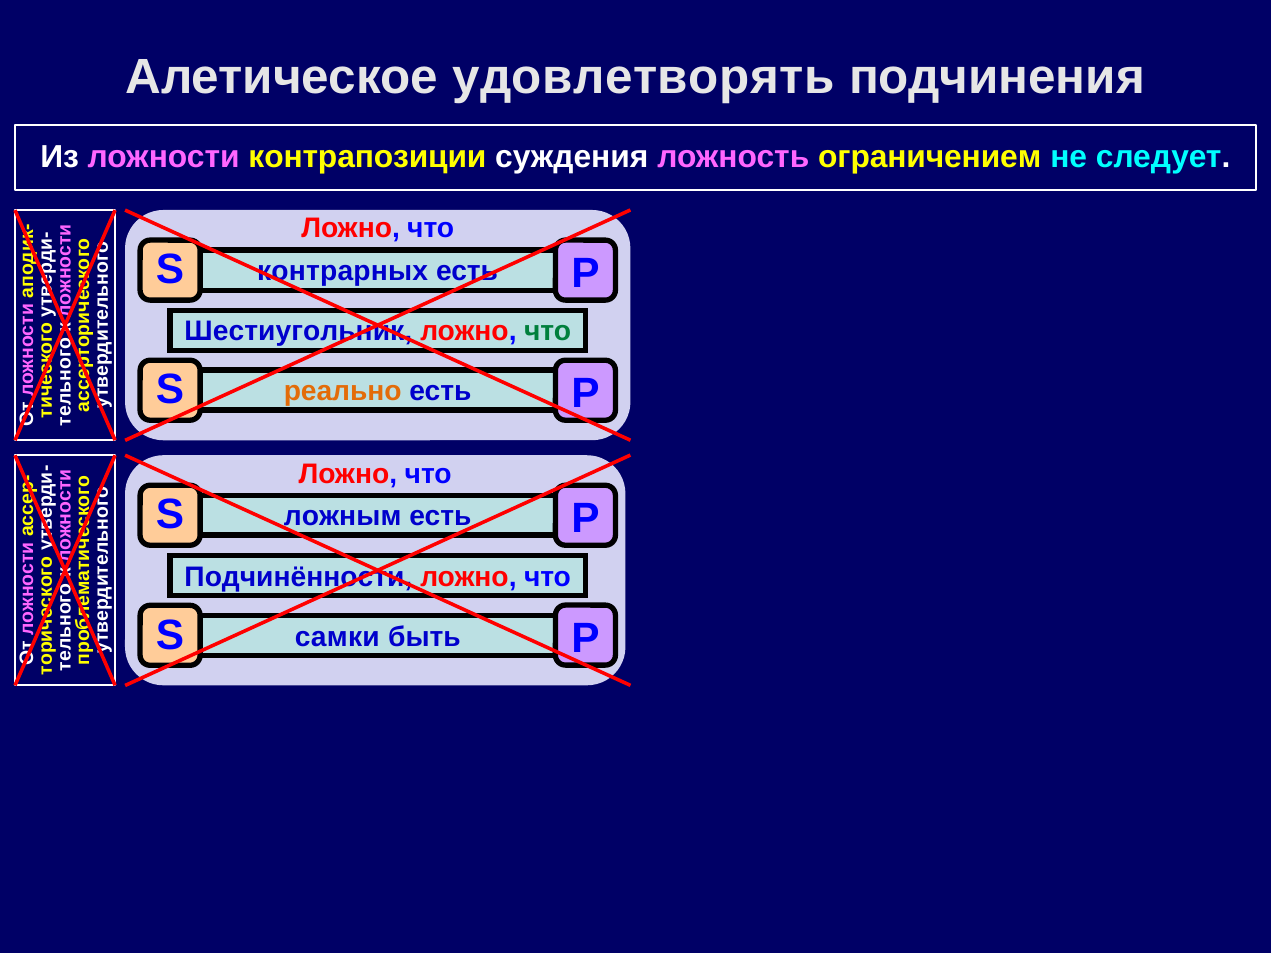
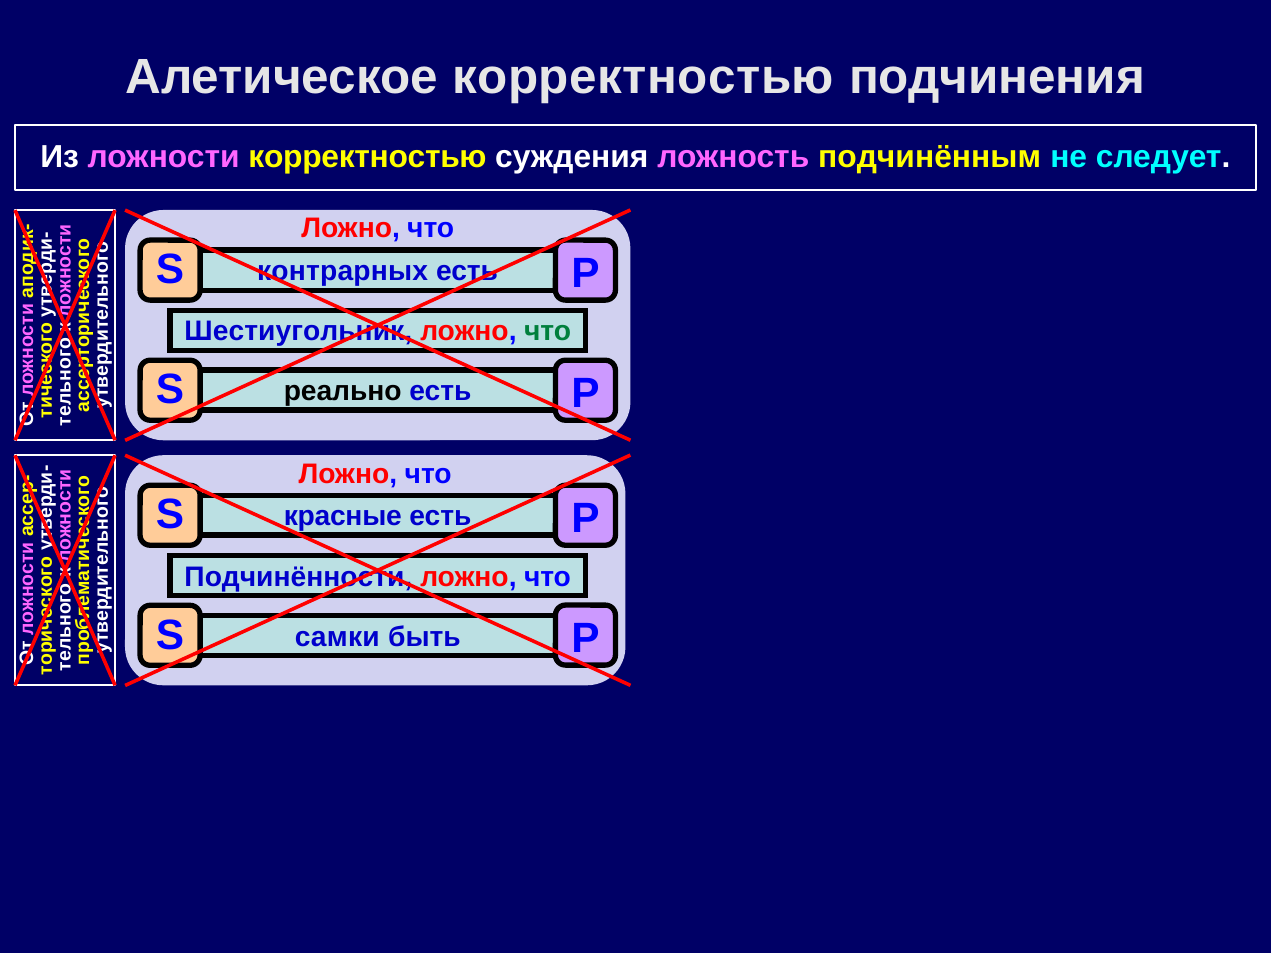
Алетическое удовлетворять: удовлетворять -> корректностью
ложности контрапозиции: контрапозиции -> корректностью
ограничением: ограничением -> подчинённым
реально colour: orange -> black
ложным: ложным -> красные
